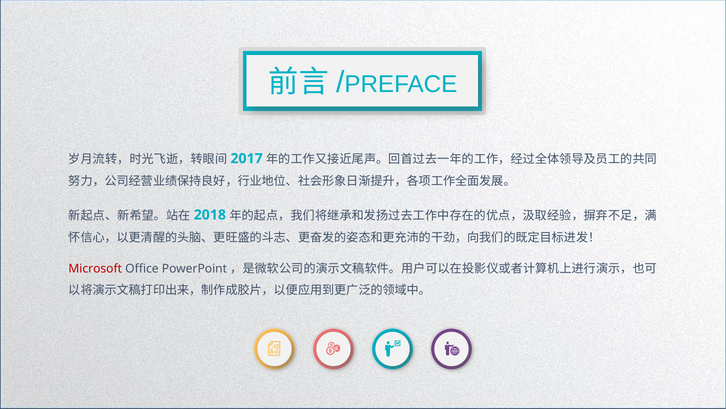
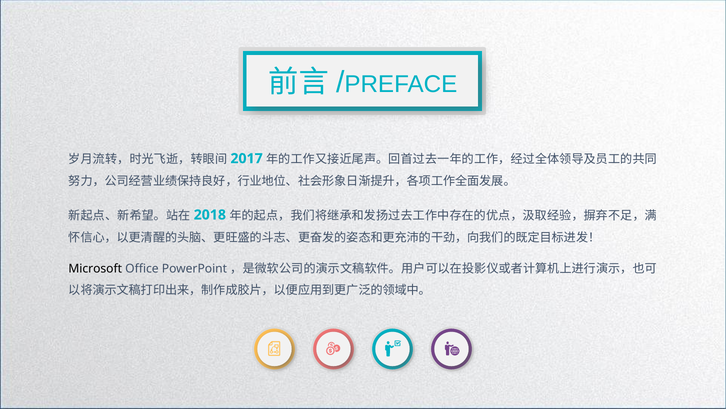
Microsoft colour: red -> black
